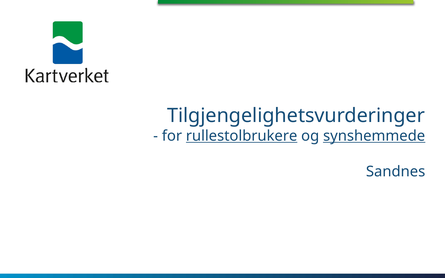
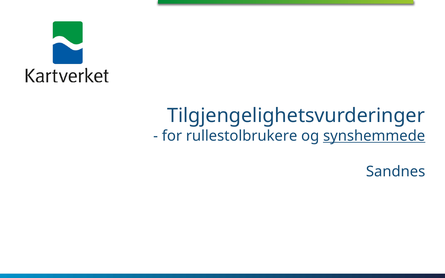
rullestolbrukere underline: present -> none
